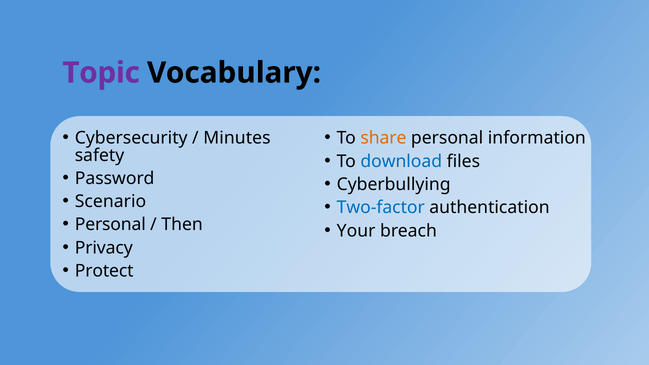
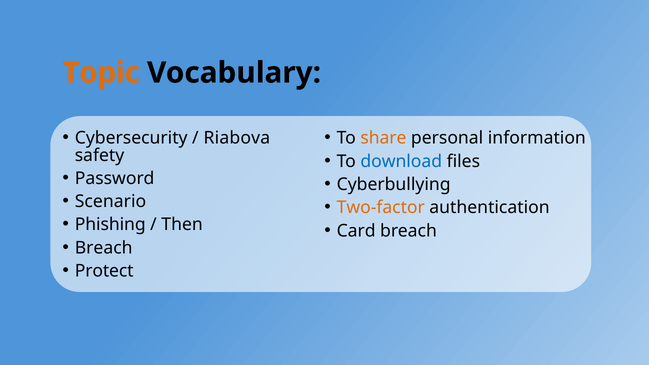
Topic colour: purple -> orange
Minutes: Minutes -> Riabova
Two-factor colour: blue -> orange
Personal at (110, 225): Personal -> Phishing
Your: Your -> Card
Privacy at (104, 248): Privacy -> Breach
